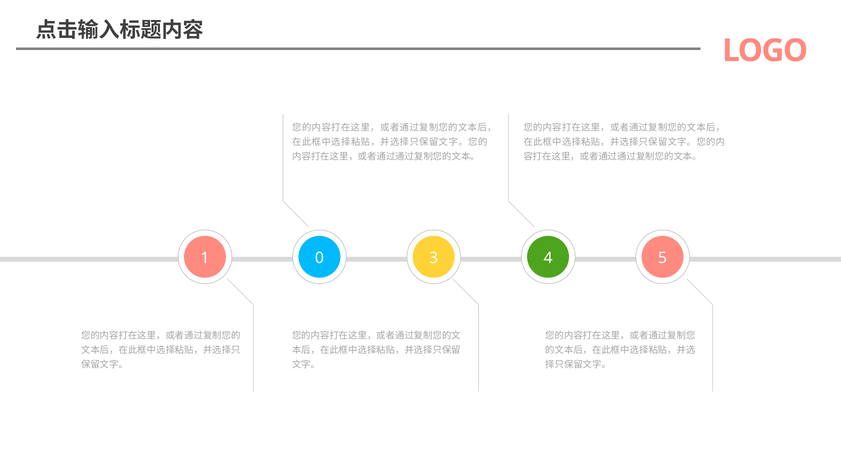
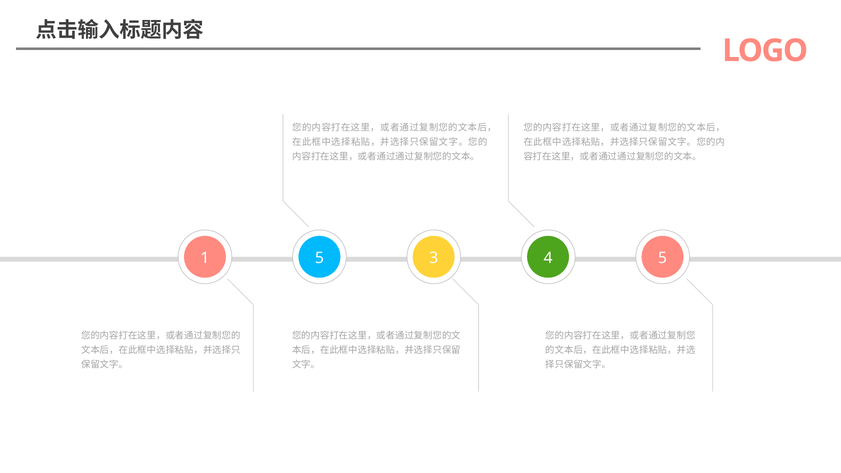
1 0: 0 -> 5
